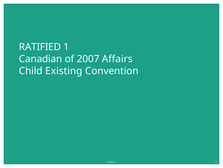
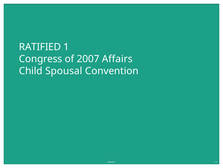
Canadian: Canadian -> Congress
Existing: Existing -> Spousal
